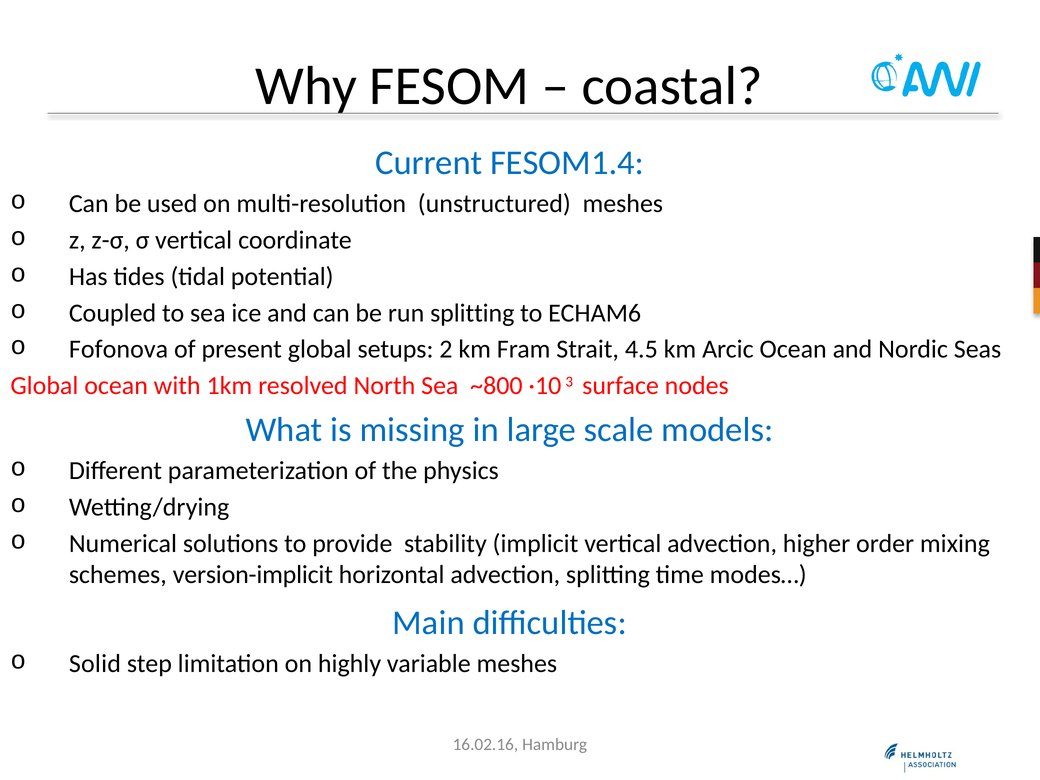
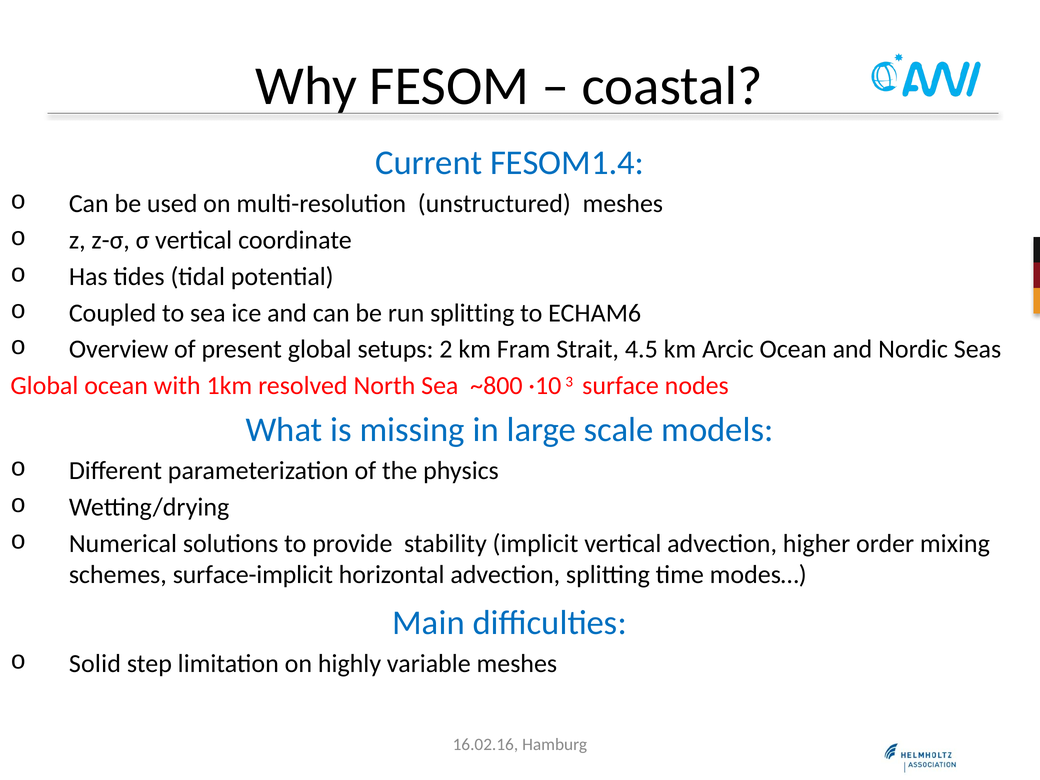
Fofonova: Fofonova -> Overview
version-implicit: version-implicit -> surface-implicit
